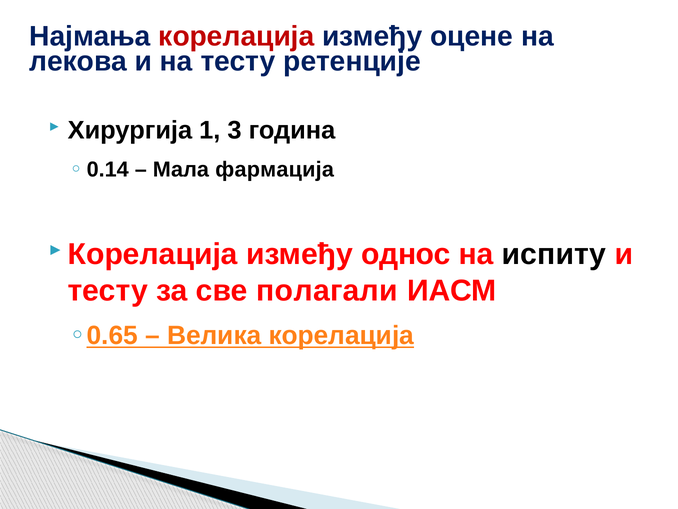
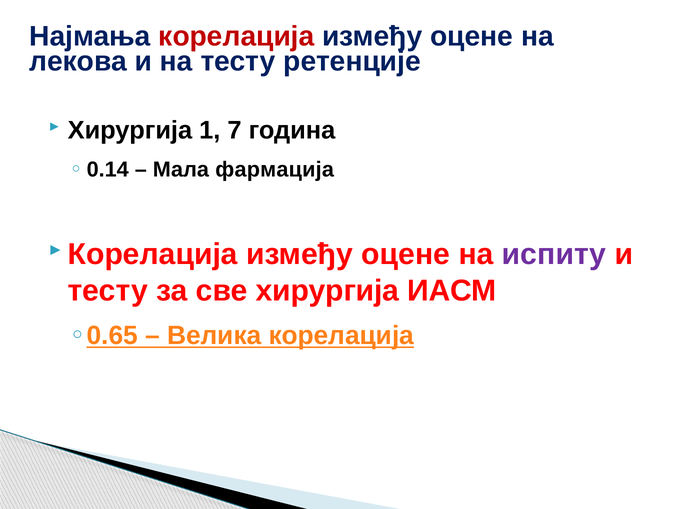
3: 3 -> 7
однос at (406, 254): однос -> оцене
испиту colour: black -> purple
све полагали: полагали -> хирургија
